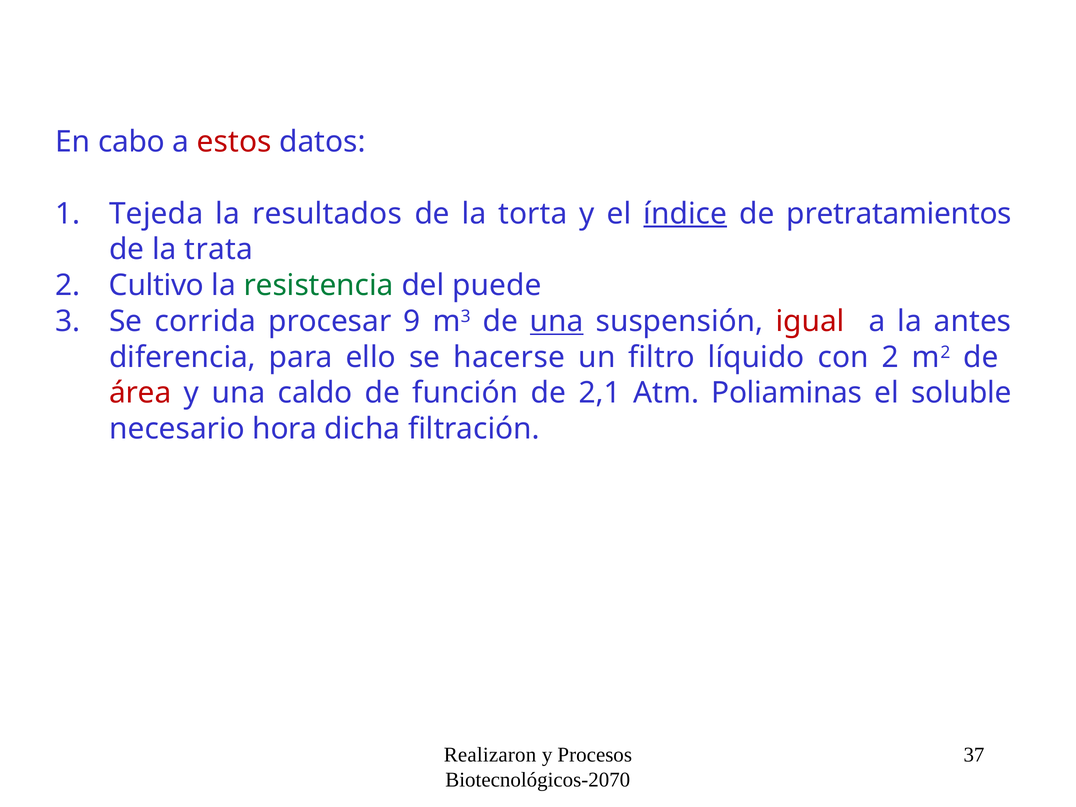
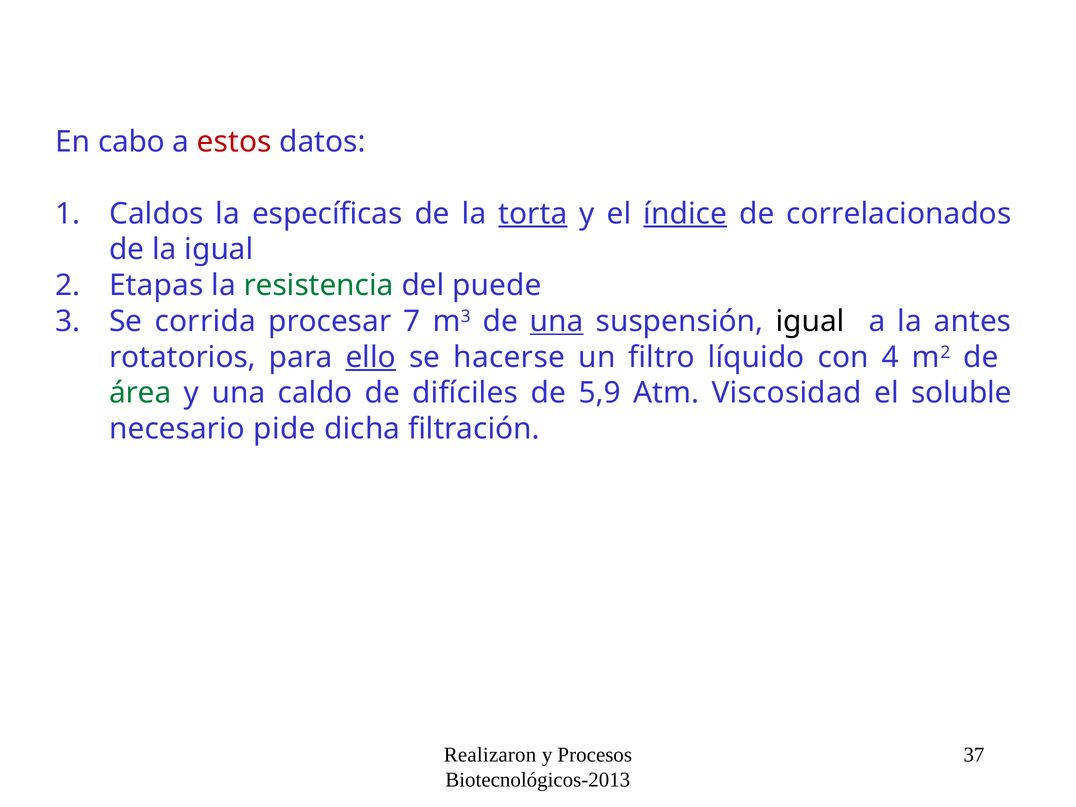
Tejeda: Tejeda -> Caldos
resultados: resultados -> específicas
torta underline: none -> present
pretratamientos: pretratamientos -> correlacionados
la trata: trata -> igual
Cultivo: Cultivo -> Etapas
9: 9 -> 7
igual at (810, 321) colour: red -> black
diferencia: diferencia -> rotatorios
ello underline: none -> present
con 2: 2 -> 4
área colour: red -> green
función: función -> difíciles
2,1: 2,1 -> 5,9
Poliaminas: Poliaminas -> Viscosidad
hora: hora -> pide
Biotecnológicos-2070: Biotecnológicos-2070 -> Biotecnológicos-2013
